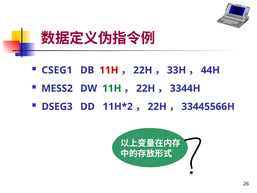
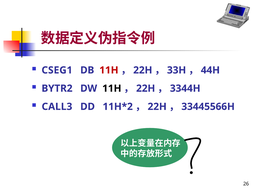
MESS2: MESS2 -> BYTR2
11H at (112, 88) colour: green -> black
DSEG3: DSEG3 -> CALL3
